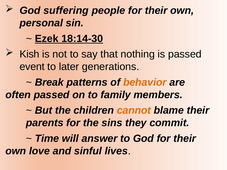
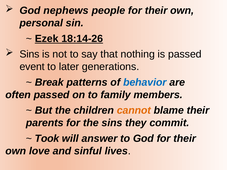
suffering: suffering -> nephews
18:14-30: 18:14-30 -> 18:14-26
Kish at (29, 54): Kish -> Sins
behavior colour: orange -> blue
Time: Time -> Took
